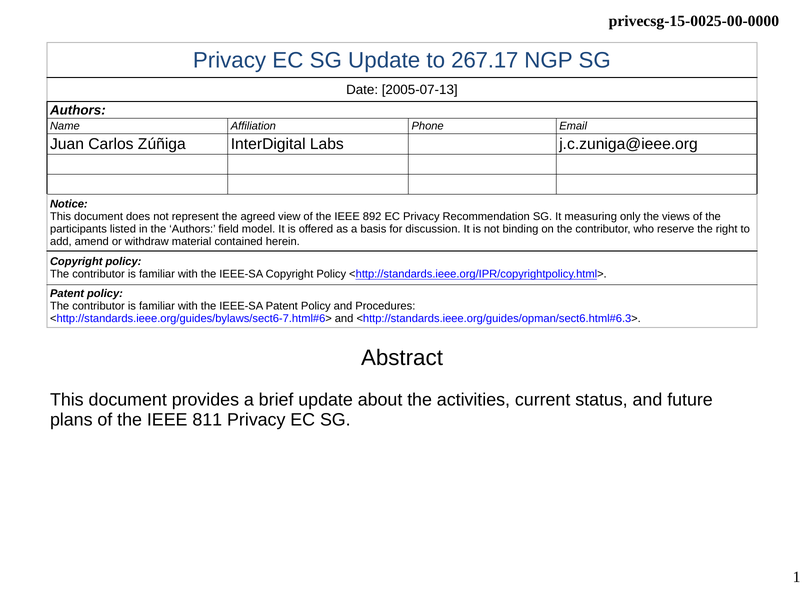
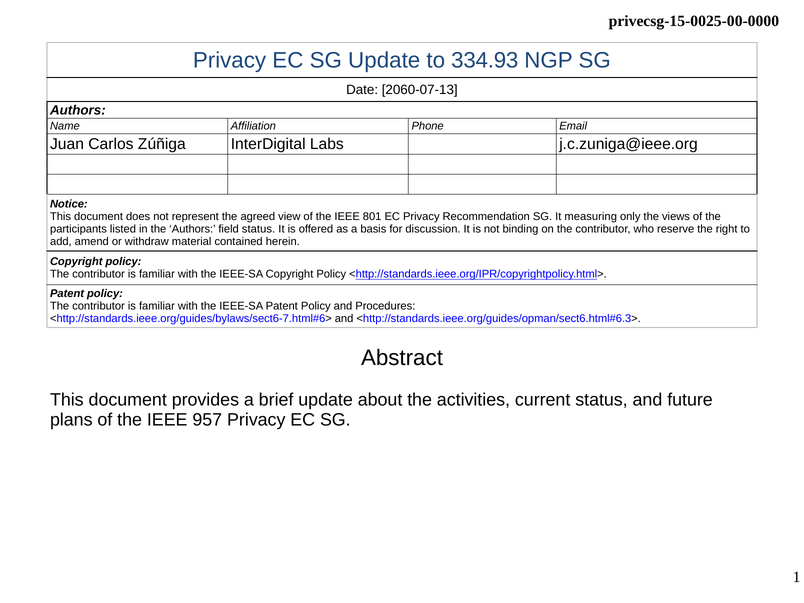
267.17: 267.17 -> 334.93
2005-07-13: 2005-07-13 -> 2060-07-13
892: 892 -> 801
field model: model -> status
811: 811 -> 957
